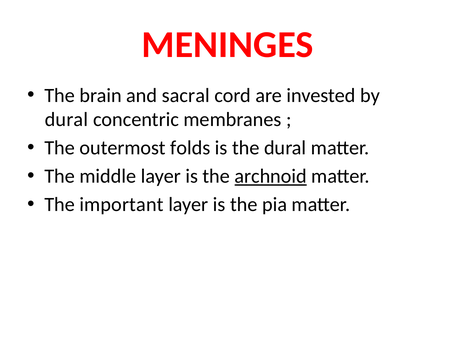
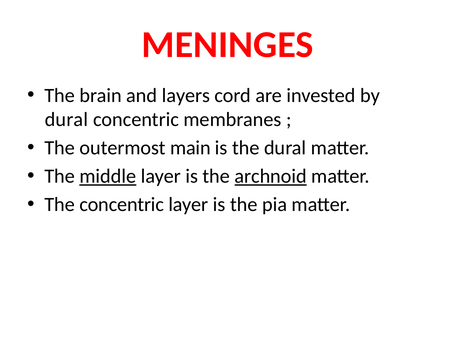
sacral: sacral -> layers
folds: folds -> main
middle underline: none -> present
The important: important -> concentric
